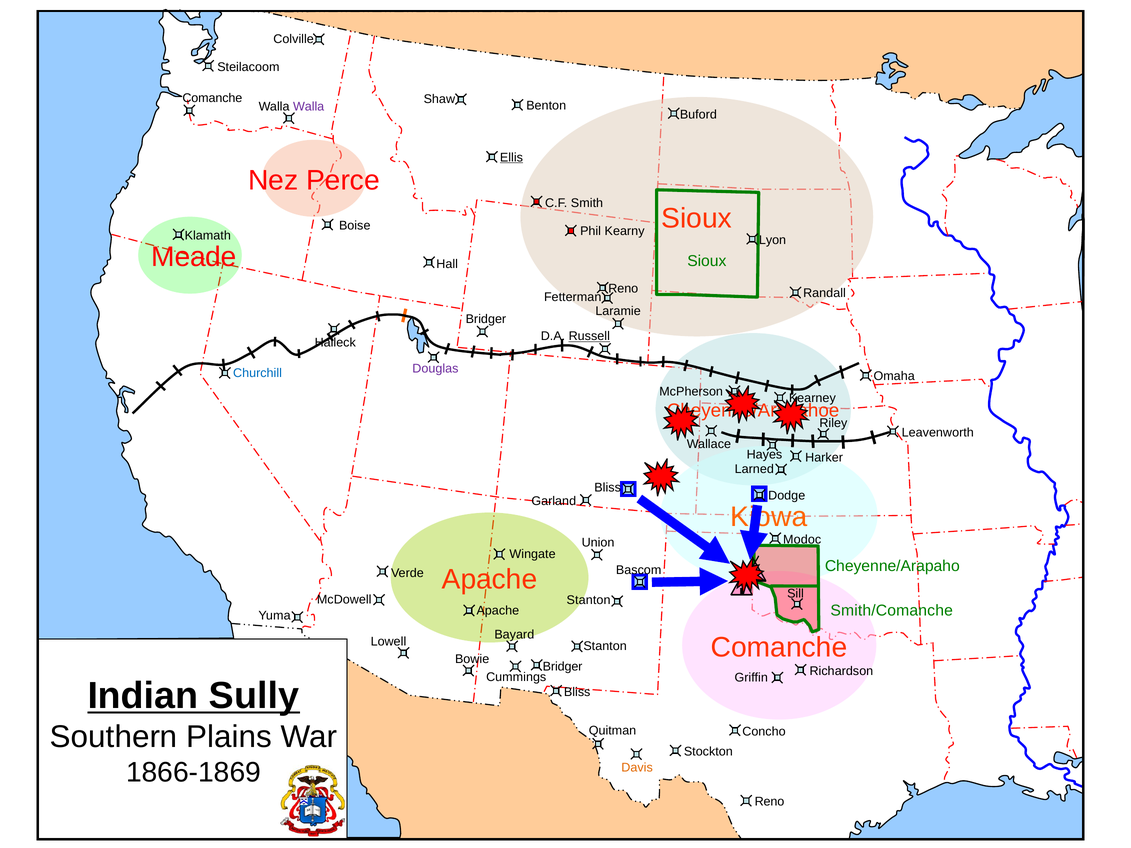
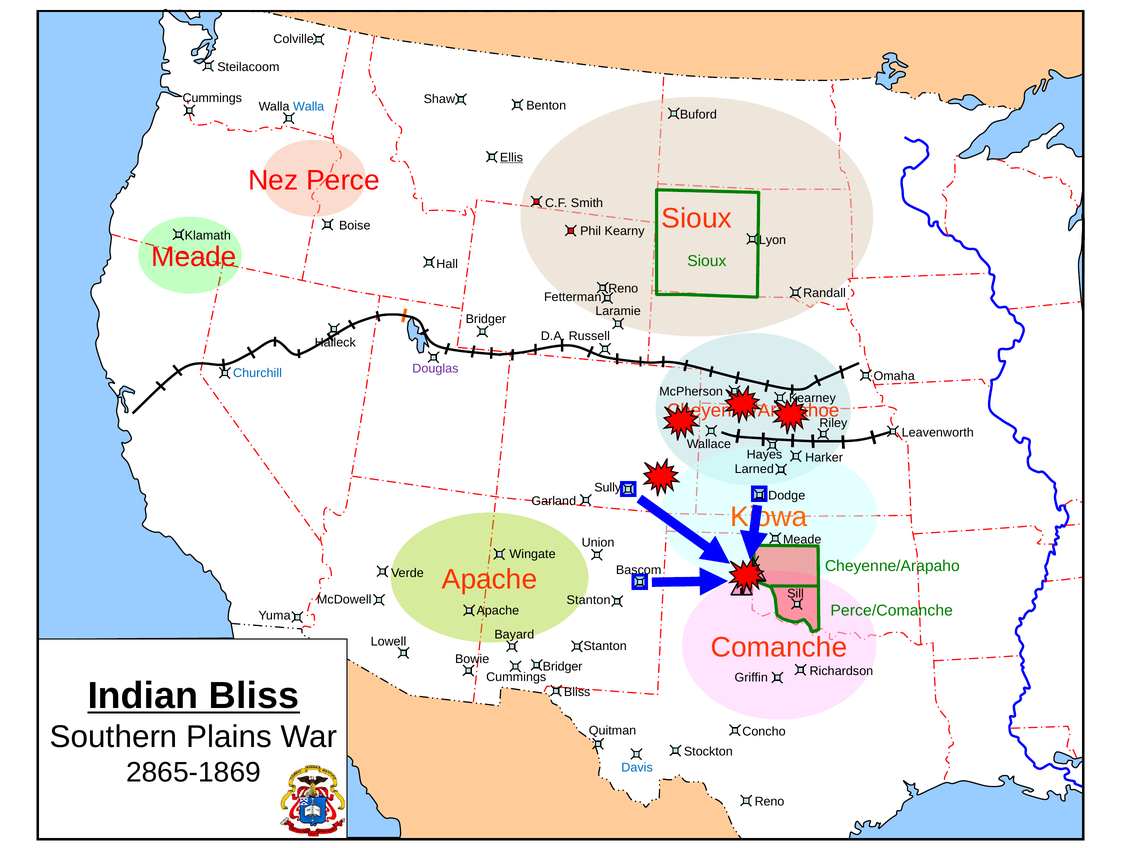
Comanche at (212, 98): Comanche -> Cummings
Walla at (309, 107) colour: purple -> blue
Russell underline: present -> none
Bliss at (608, 488): Bliss -> Sully
Modoc at (802, 540): Modoc -> Meade
Smith/Comanche: Smith/Comanche -> Perce/Comanche
Indian Sully: Sully -> Bliss
1866-1869: 1866-1869 -> 2865-1869
Davis colour: orange -> blue
